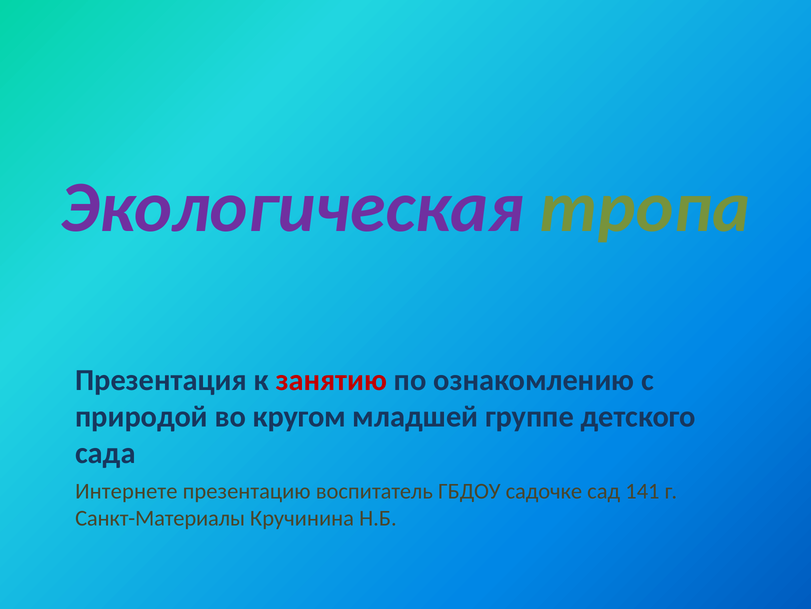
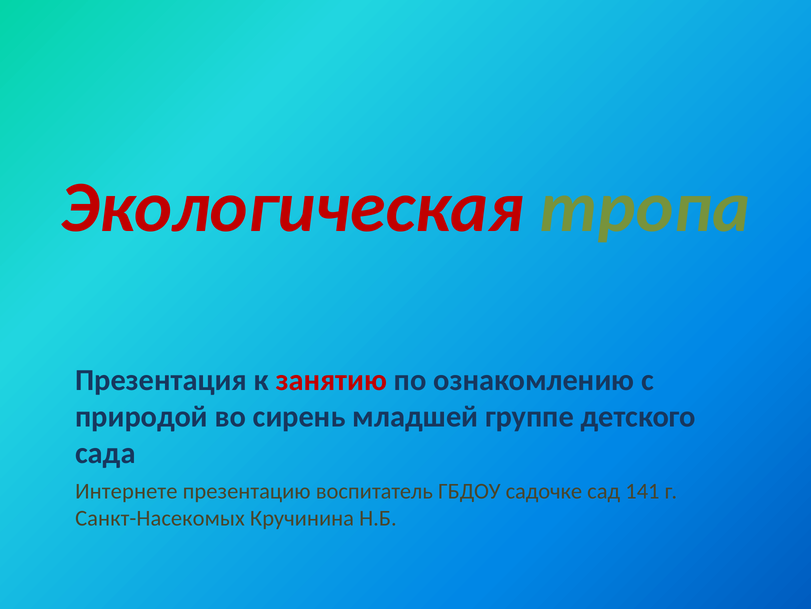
Экологическая colour: purple -> red
кругом: кругом -> сирень
Санкт-Материалы: Санкт-Материалы -> Санкт-Насекомых
